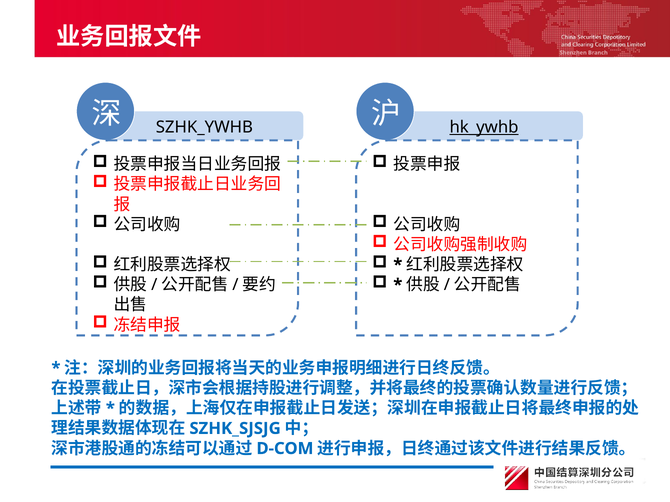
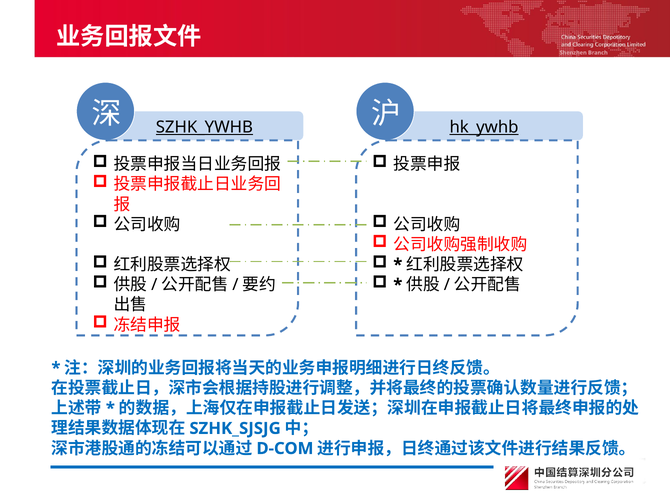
SZHK_YWHB underline: none -> present
